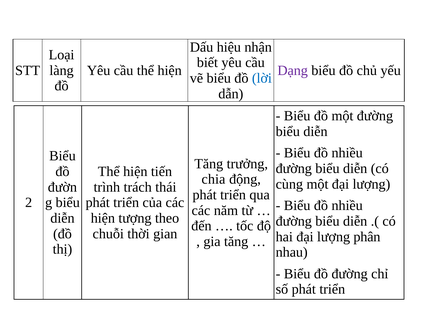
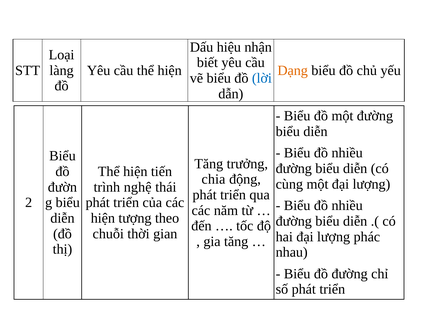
Dạng colour: purple -> orange
trách: trách -> nghệ
phân: phân -> phác
